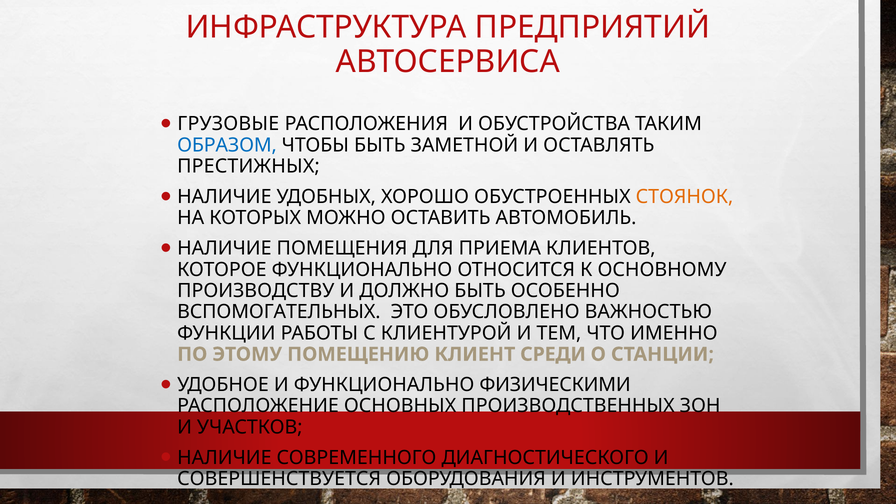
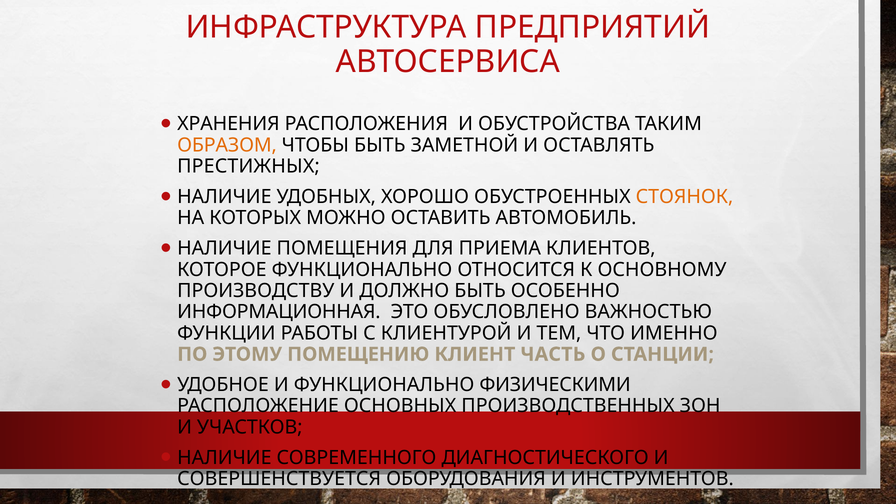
ГРУЗОВЫЕ: ГРУЗОВЫЕ -> ХРАНЕНИЯ
ОБРАЗОМ colour: blue -> orange
ВСПОМОГАТЕЛЬНЫХ: ВСПОМОГАТЕЛЬНЫХ -> ИНФОРМАЦИОННАЯ
СРЕДИ: СРЕДИ -> ЧАСТЬ
